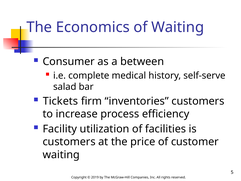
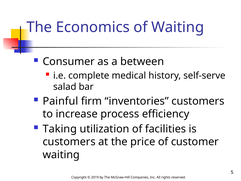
Tickets: Tickets -> Painful
Facility: Facility -> Taking
